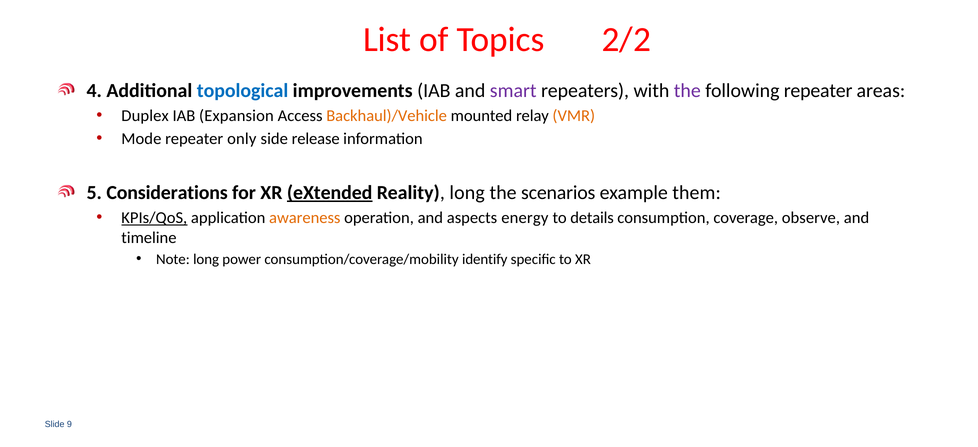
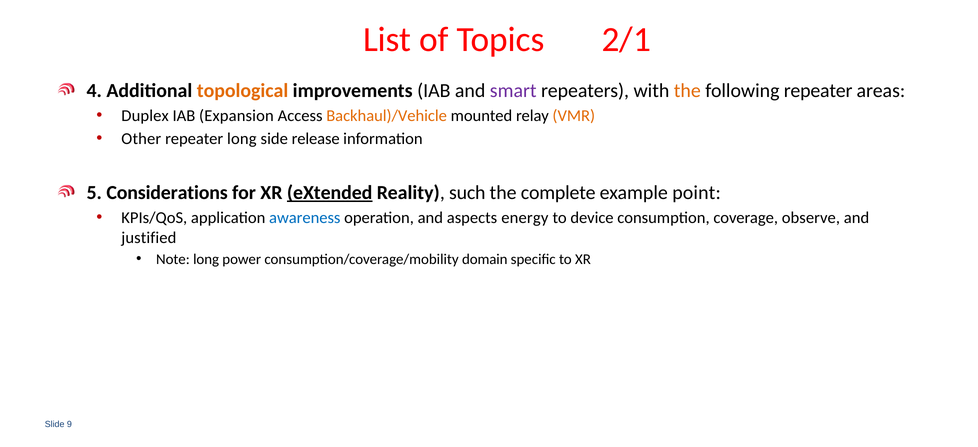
2/2: 2/2 -> 2/1
topological colour: blue -> orange
the at (687, 91) colour: purple -> orange
Mode: Mode -> Other
repeater only: only -> long
Reality long: long -> such
scenarios: scenarios -> complete
them: them -> point
KPIs/QoS underline: present -> none
awareness colour: orange -> blue
details: details -> device
timeline: timeline -> justified
identify: identify -> domain
